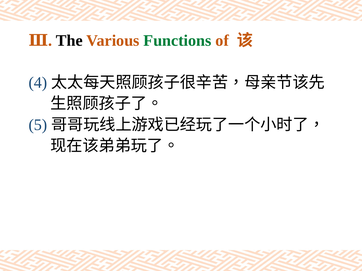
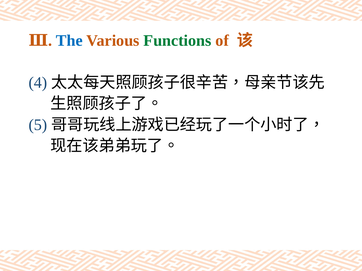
The colour: black -> blue
